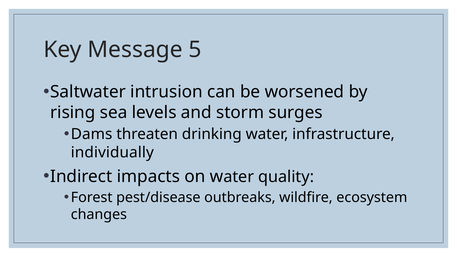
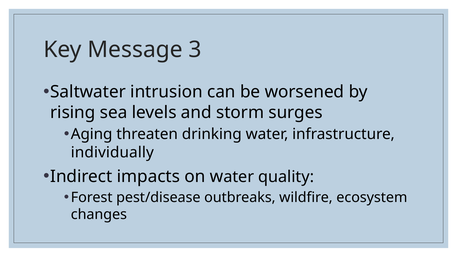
5: 5 -> 3
Dams: Dams -> Aging
